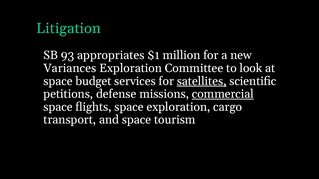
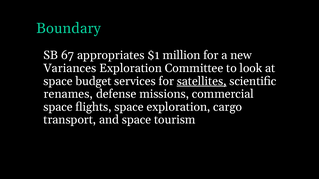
Litigation: Litigation -> Boundary
93: 93 -> 67
petitions: petitions -> renames
commercial underline: present -> none
